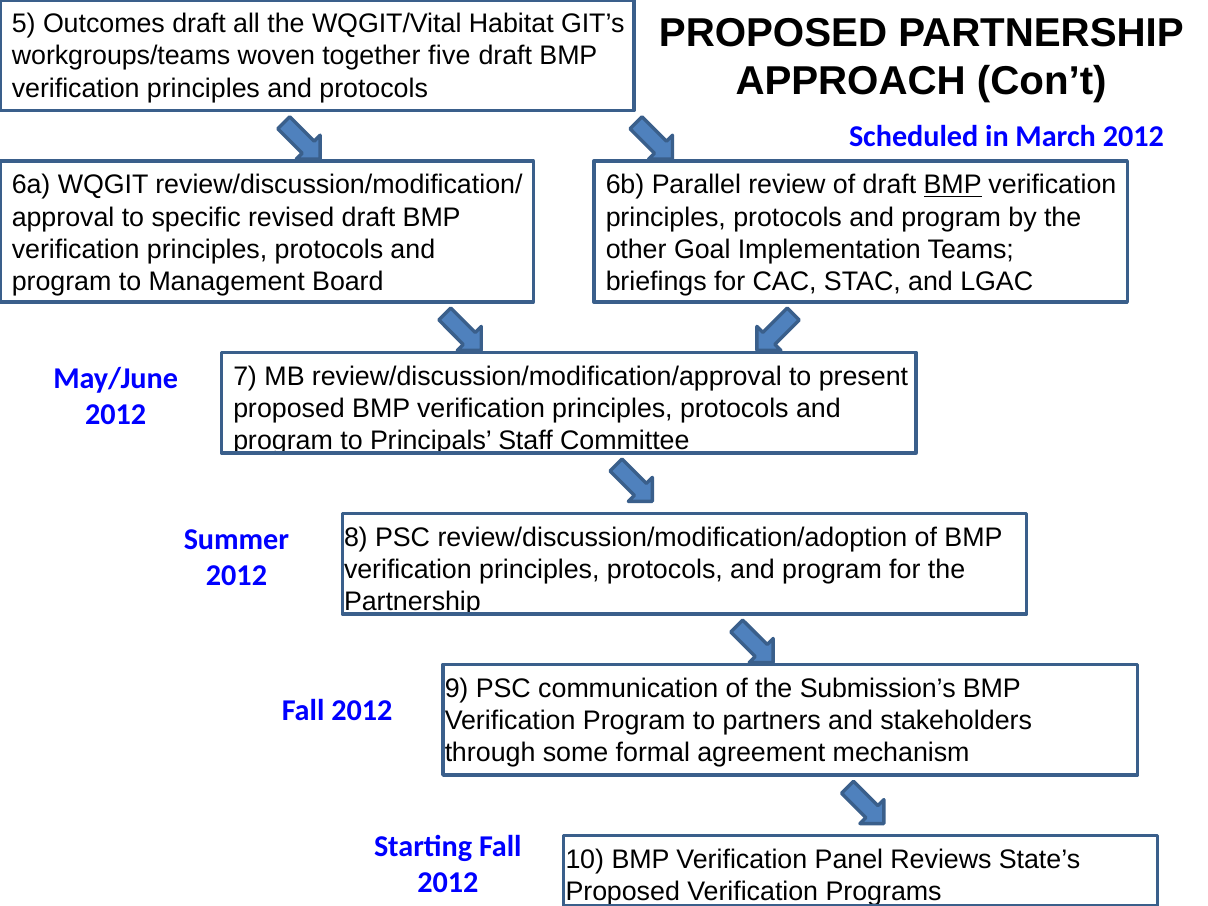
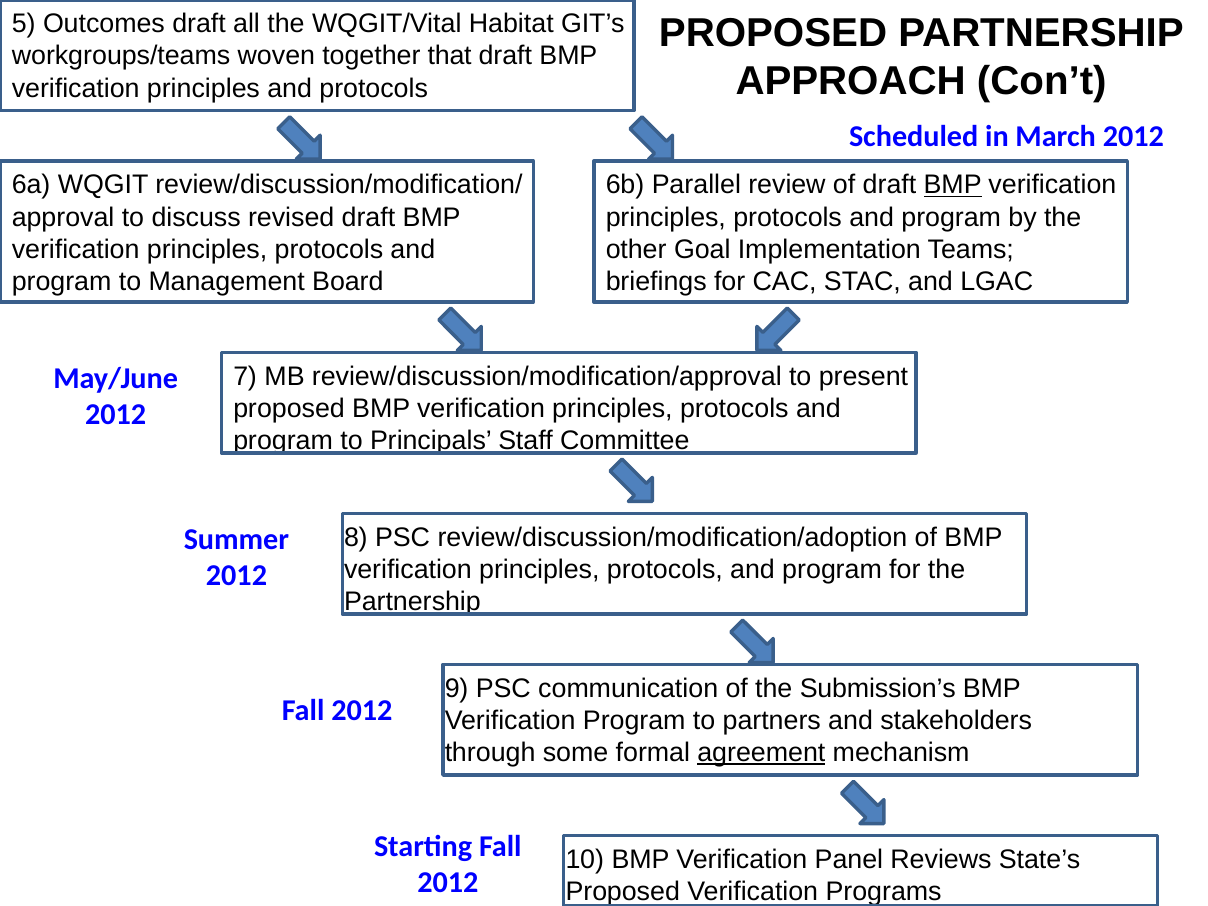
five: five -> that
specific: specific -> discuss
agreement underline: none -> present
